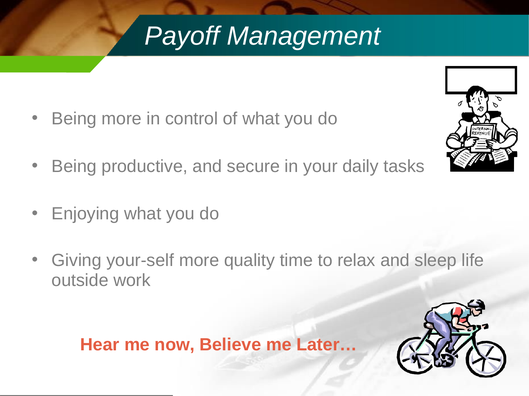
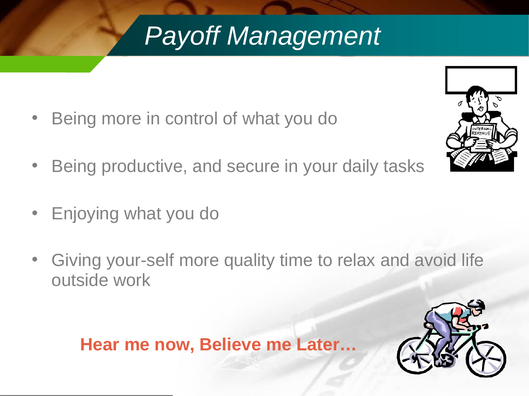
sleep: sleep -> avoid
